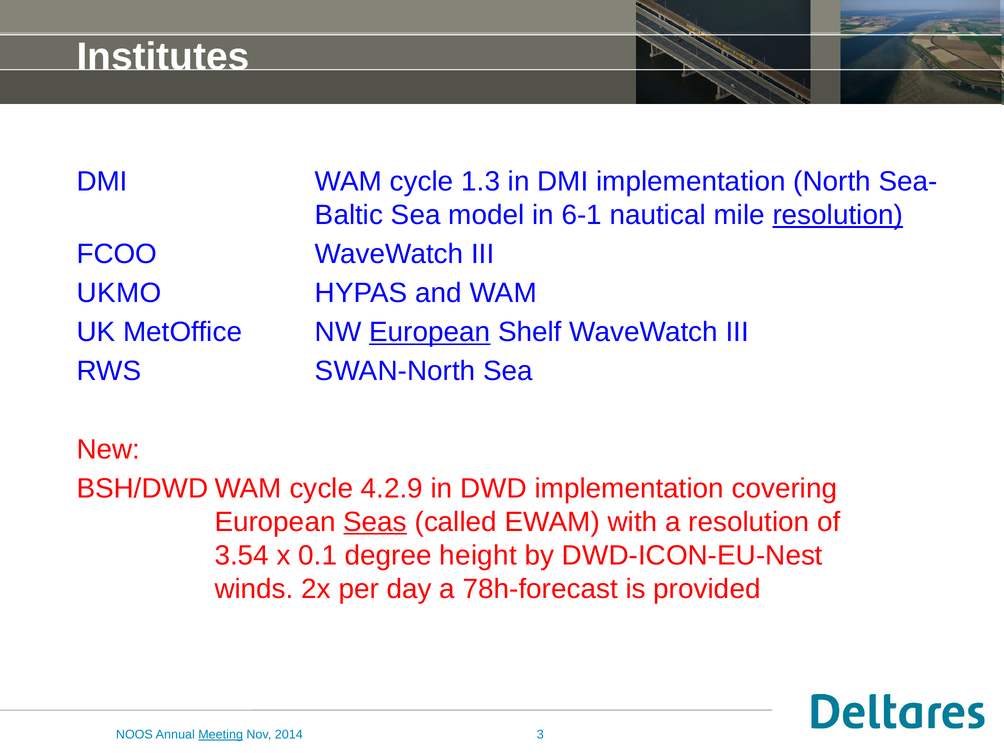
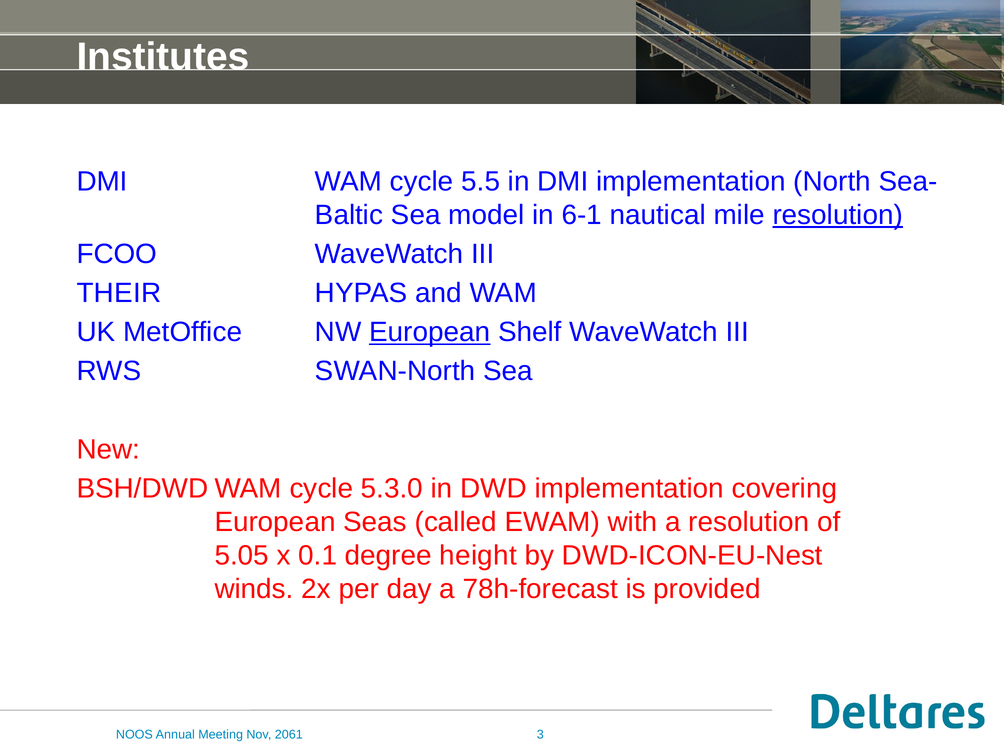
1.3: 1.3 -> 5.5
UKMO: UKMO -> THEIR
4.2.9: 4.2.9 -> 5.3.0
Seas underline: present -> none
3.54: 3.54 -> 5.05
Meeting underline: present -> none
2014: 2014 -> 2061
